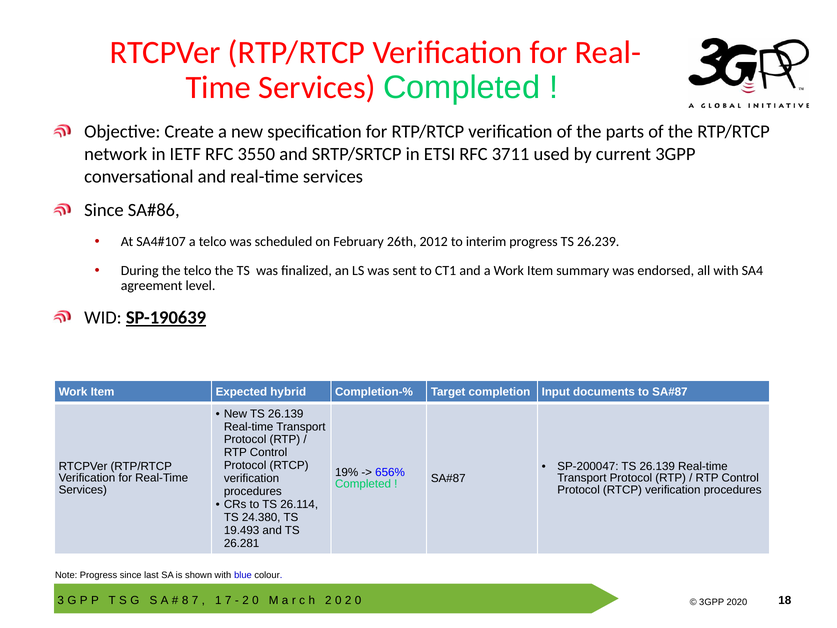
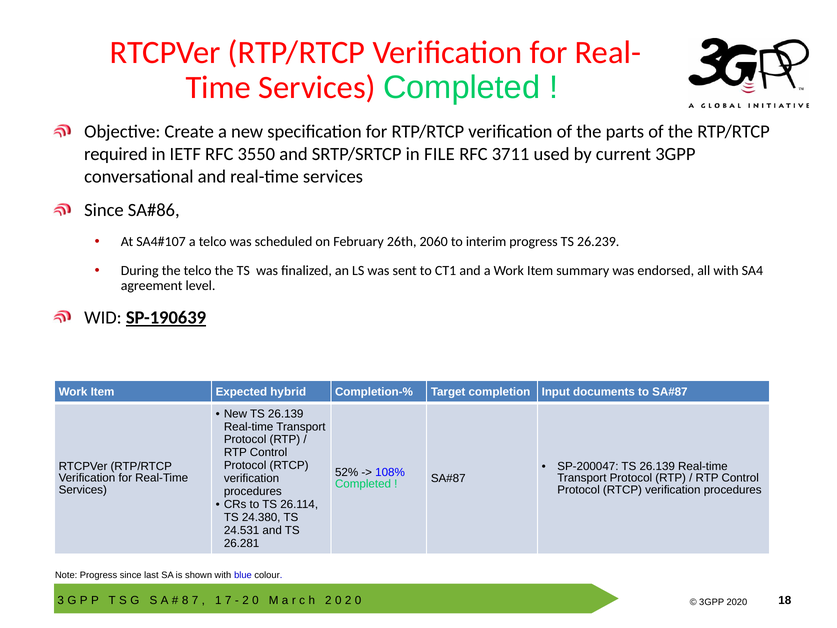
network: network -> required
ETSI: ETSI -> FILE
26th 2012: 2012 -> 2060
19%: 19% -> 52%
656%: 656% -> 108%
19.493: 19.493 -> 24.531
